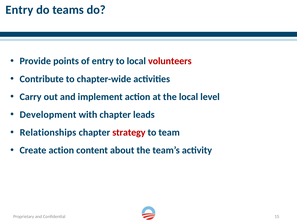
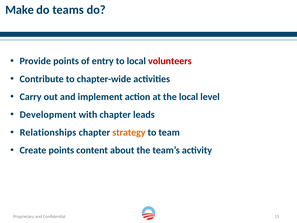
Entry at (19, 10): Entry -> Make
strategy colour: red -> orange
Create action: action -> points
